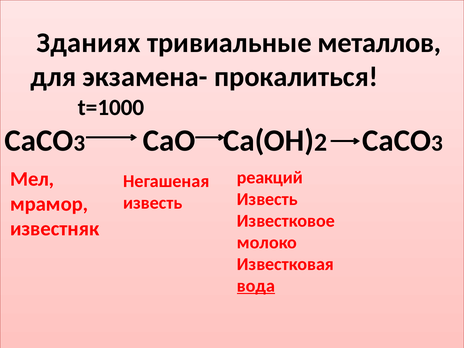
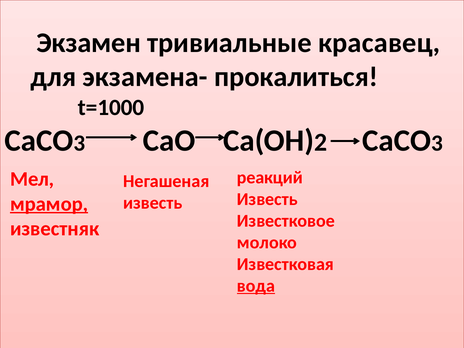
Зданиях: Зданиях -> Экзамен
металлов: металлов -> красавец
мрамор underline: none -> present
